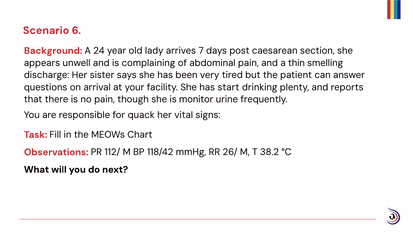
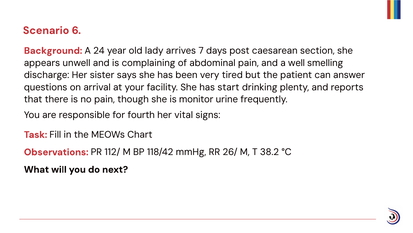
thin: thin -> well
quack: quack -> fourth
